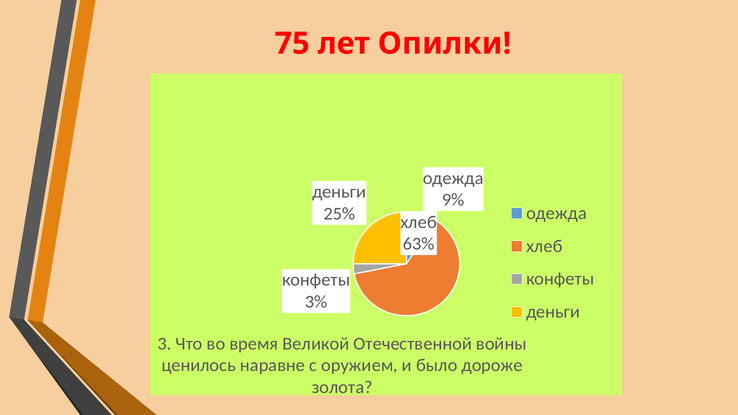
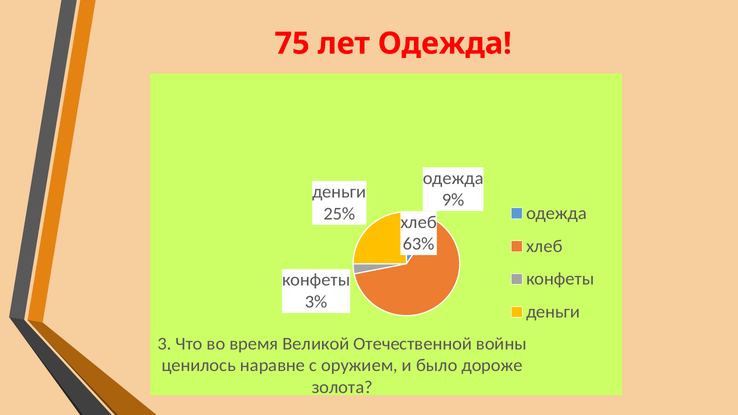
лет Опилки: Опилки -> Одежда
